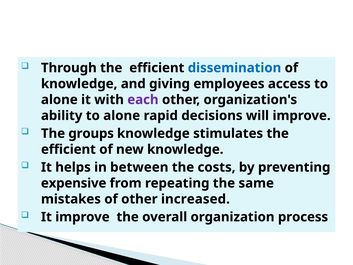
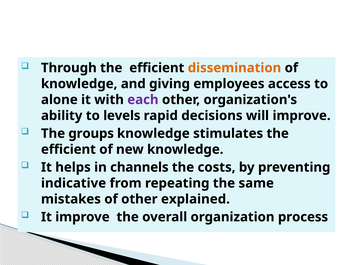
dissemination colour: blue -> orange
ability to alone: alone -> levels
between: between -> channels
expensive: expensive -> indicative
increased: increased -> explained
